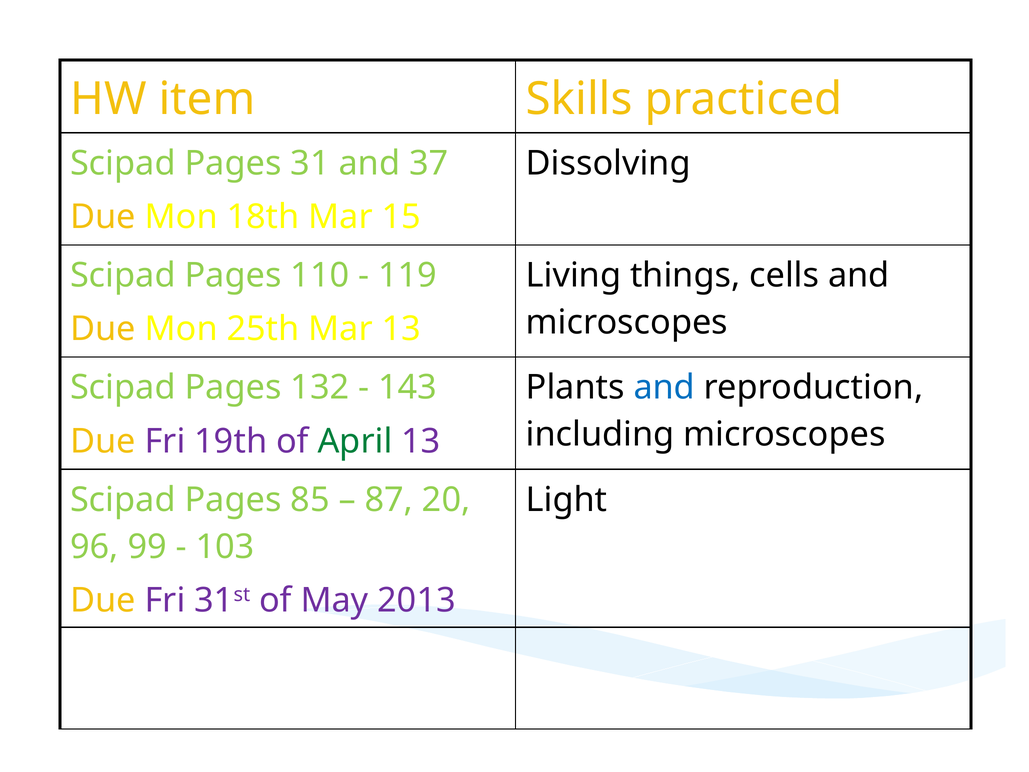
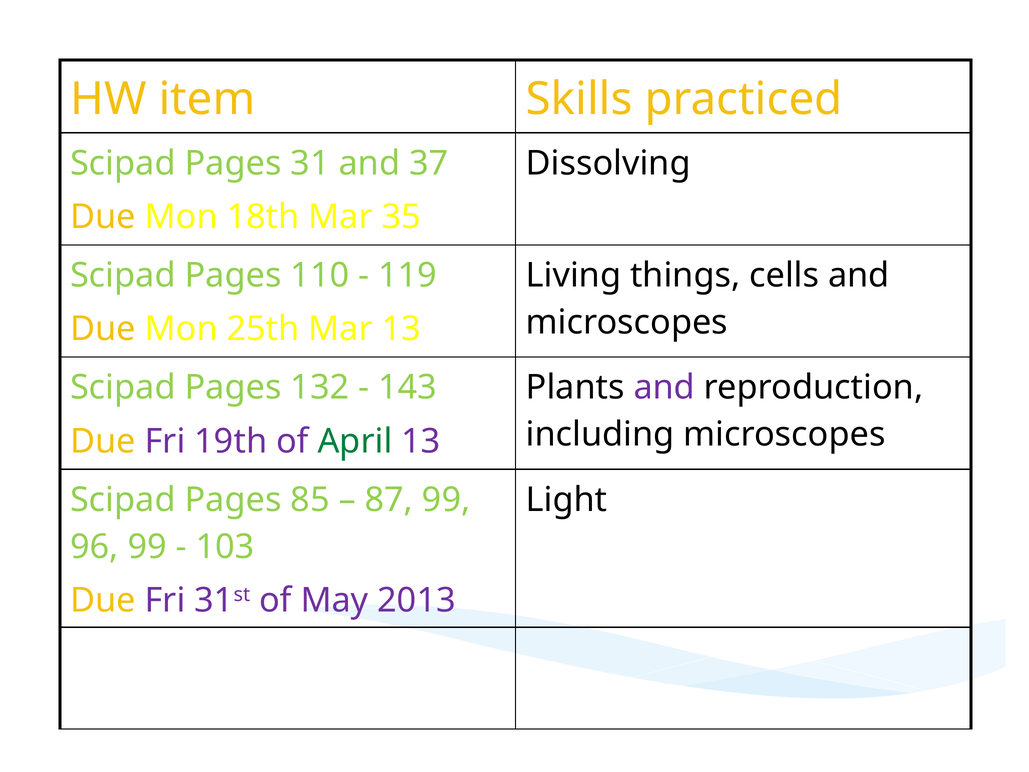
15: 15 -> 35
and at (664, 388) colour: blue -> purple
87 20: 20 -> 99
